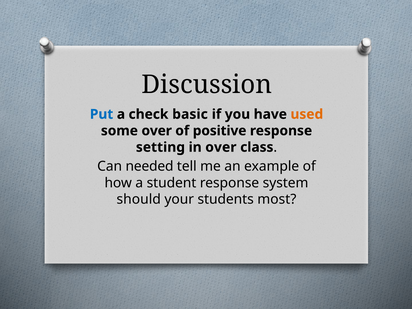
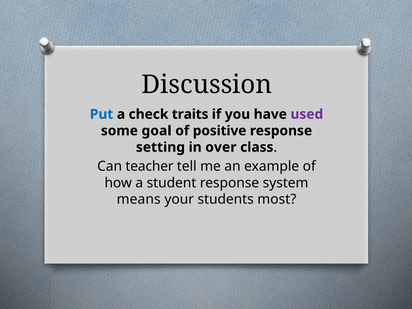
basic: basic -> traits
used colour: orange -> purple
some over: over -> goal
needed: needed -> teacher
should: should -> means
